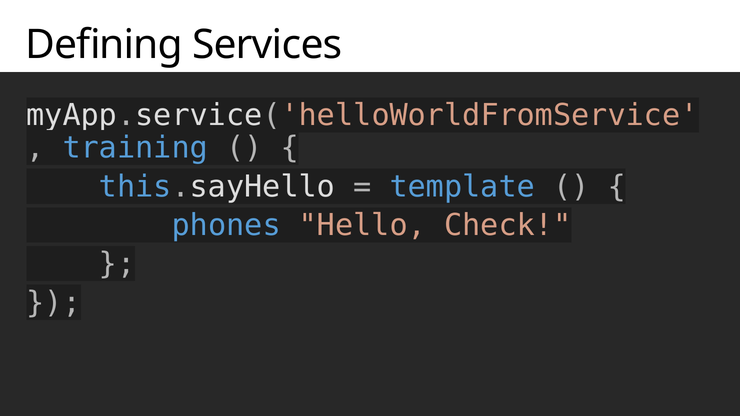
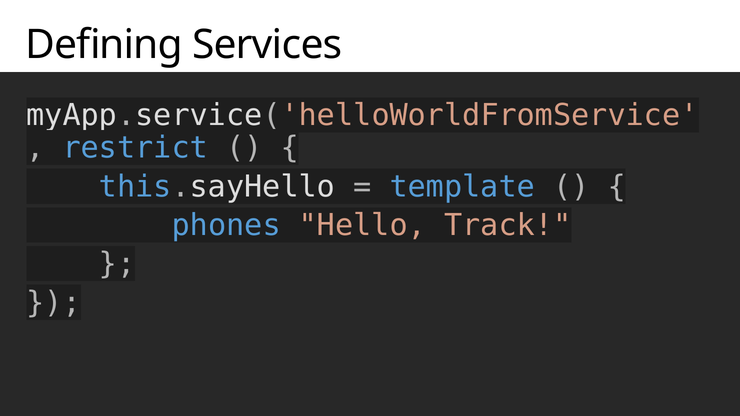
training: training -> restrict
Check: Check -> Track
